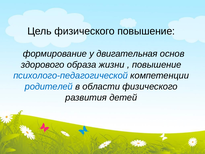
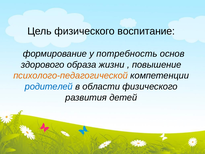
физического повышение: повышение -> воспитание
двигательная: двигательная -> потребность
психолого-педагогической colour: blue -> orange
